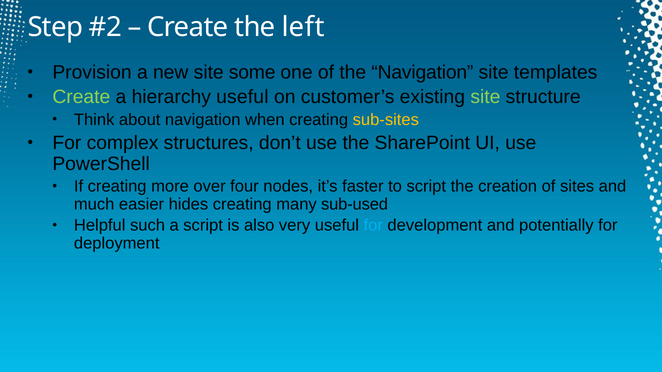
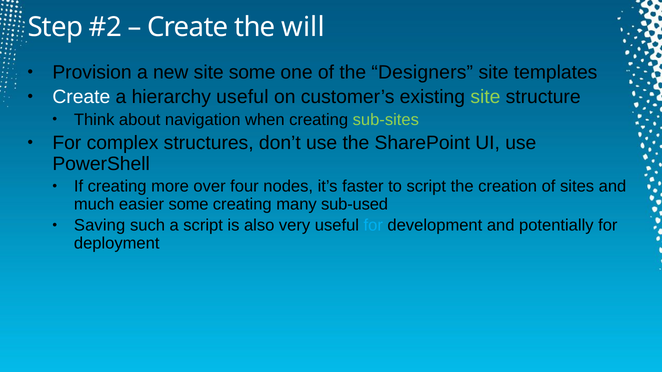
left: left -> will
the Navigation: Navigation -> Designers
Create at (81, 97) colour: light green -> white
sub-sites colour: yellow -> light green
easier hides: hides -> some
Helpful: Helpful -> Saving
